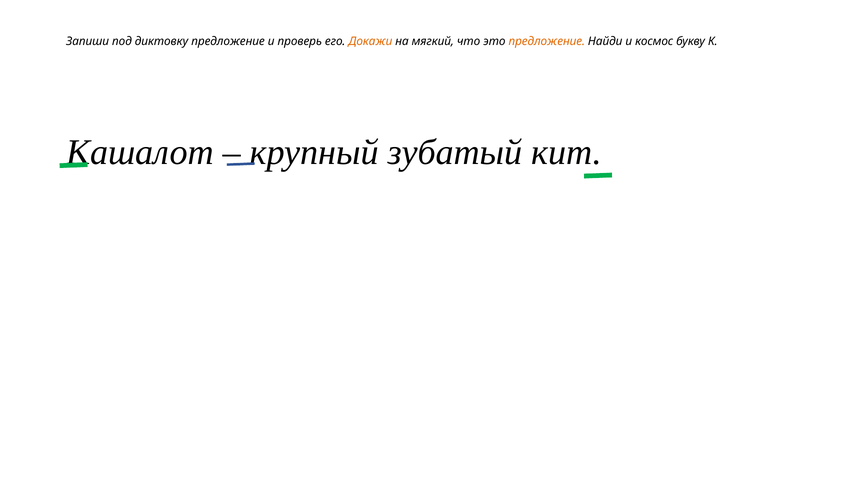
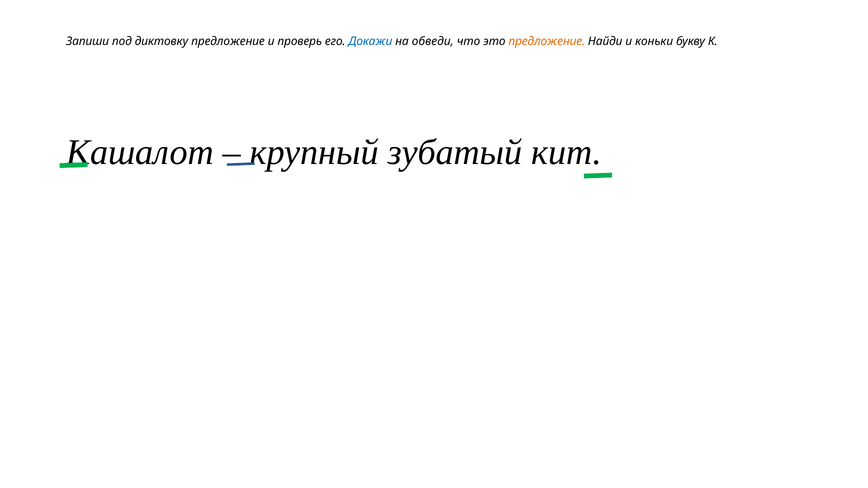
Докажи colour: orange -> blue
мягкий: мягкий -> обведи
космос: космос -> коньки
